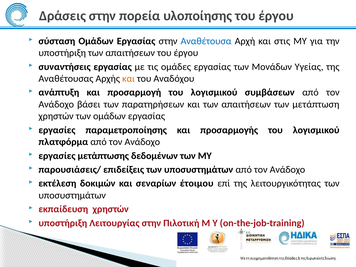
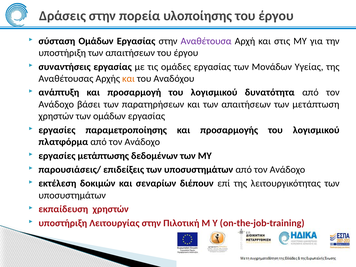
Αναθέτουσα colour: blue -> purple
συμβάσεων: συμβάσεων -> δυνατότητα
έτοιμου: έτοιμου -> διέπουν
